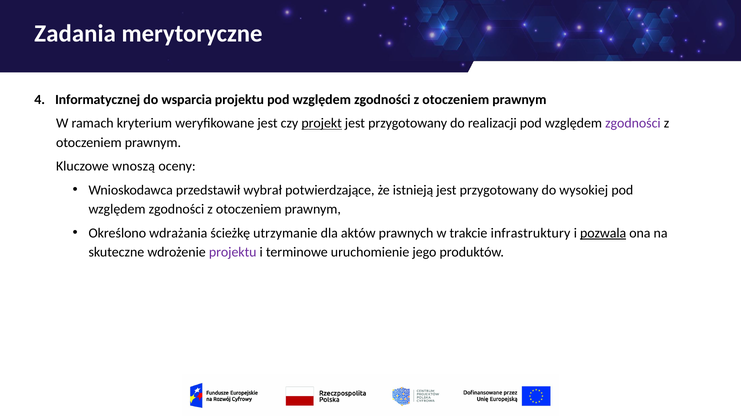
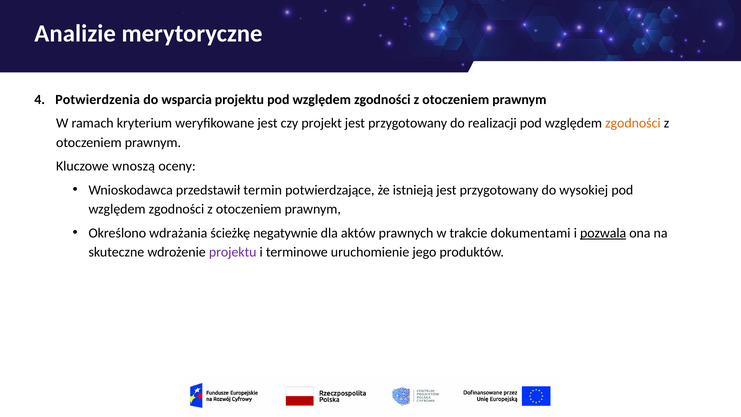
Zadania: Zadania -> Analizie
Informatycznej: Informatycznej -> Potwierdzenia
projekt underline: present -> none
zgodności at (633, 123) colour: purple -> orange
wybrał: wybrał -> termin
utrzymanie: utrzymanie -> negatywnie
infrastruktury: infrastruktury -> dokumentami
